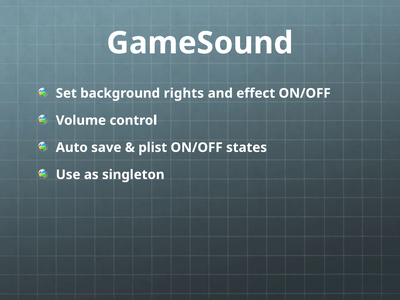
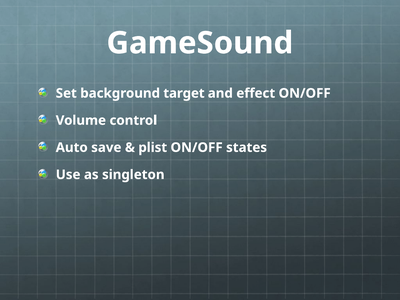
rights: rights -> target
